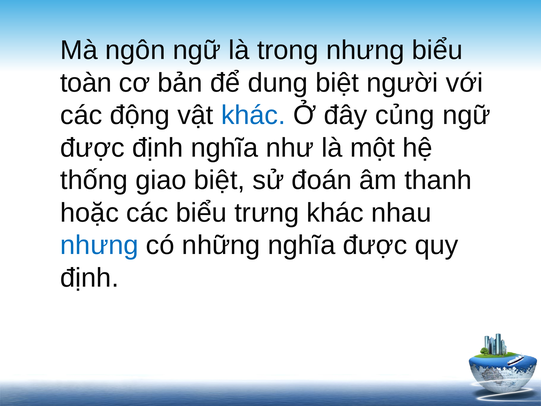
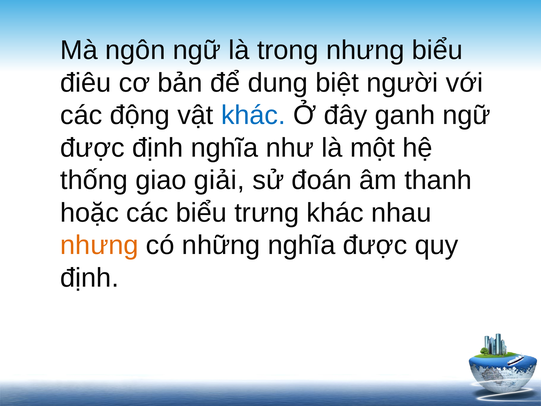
toàn: toàn -> điêu
củng: củng -> ganh
giao biệt: biệt -> giải
nhưng at (99, 245) colour: blue -> orange
